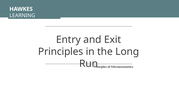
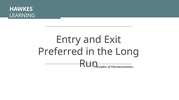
Principles at (61, 52): Principles -> Preferred
